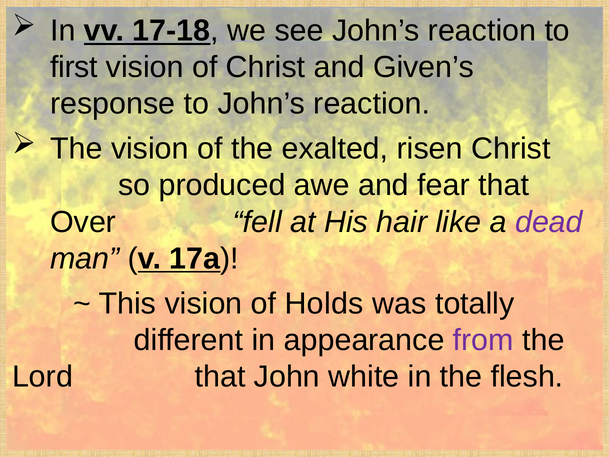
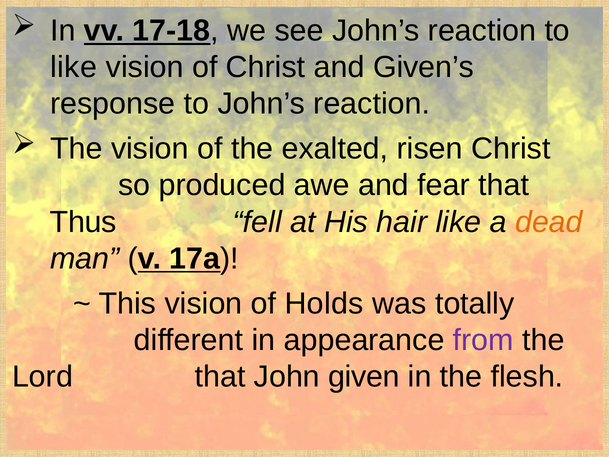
first at (74, 67): first -> like
Over: Over -> Thus
dead colour: purple -> orange
white: white -> given
